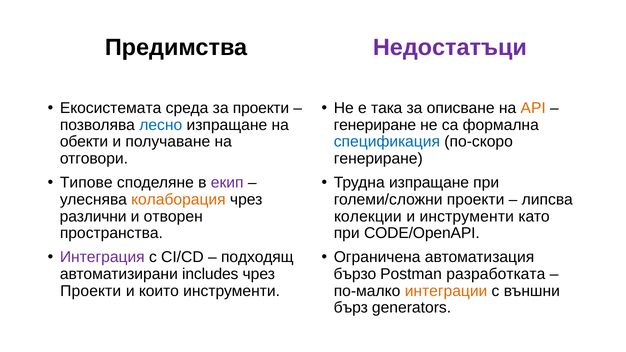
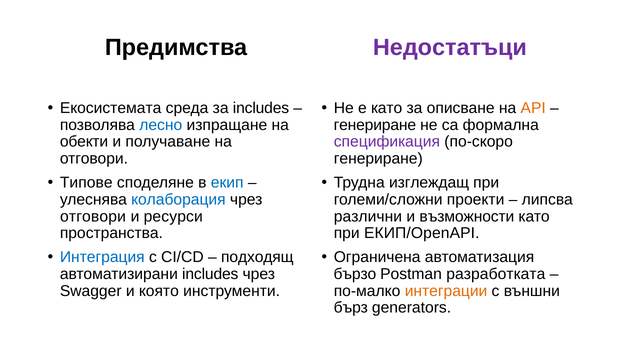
за проекти: проекти -> includes
е така: така -> като
спецификация colour: blue -> purple
екип colour: purple -> blue
Трудна изпращане: изпращане -> изглеждащ
колаборация colour: orange -> blue
различни at (93, 216): различни -> отговори
отворен: отворен -> ресурси
колекции: колекции -> различни
и инструменти: инструменти -> възможности
CODE/OpenAPI: CODE/OpenAPI -> ЕКИП/OpenAPI
Интеграция colour: purple -> blue
Проекти at (91, 291): Проекти -> Swagger
които: които -> която
